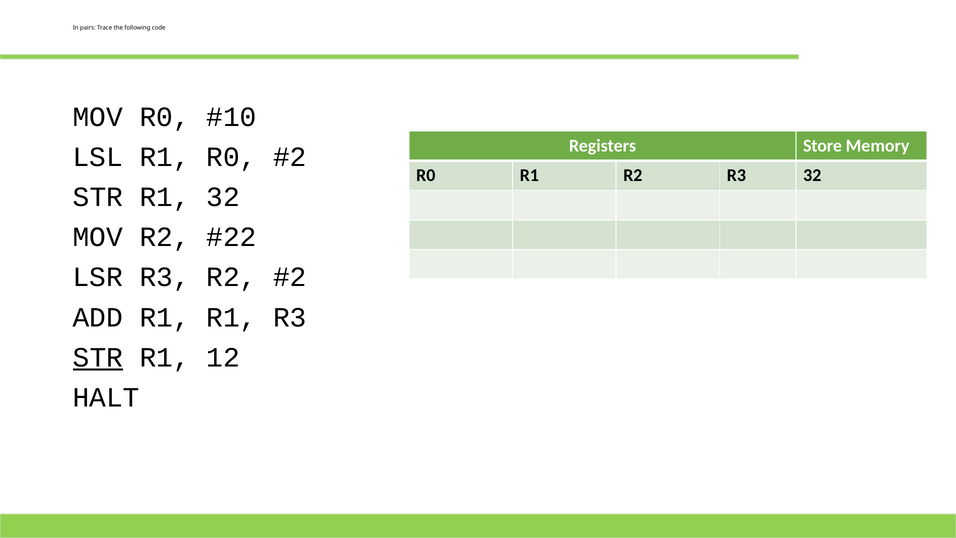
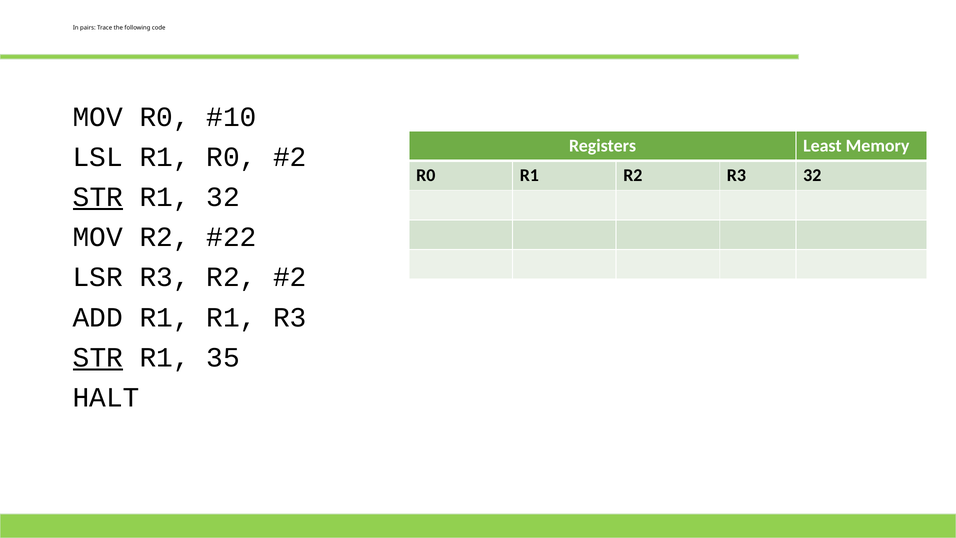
Store: Store -> Least
STR at (98, 197) underline: none -> present
12: 12 -> 35
